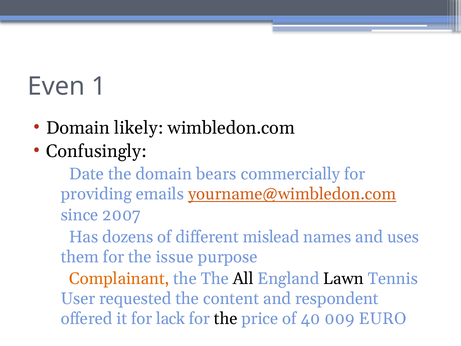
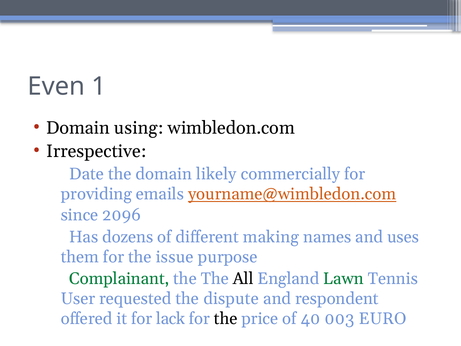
likely: likely -> using
Confusingly: Confusingly -> Irrespective
bears: bears -> likely
2007: 2007 -> 2096
mislead: mislead -> making
Complainant colour: orange -> green
Lawn colour: black -> green
content: content -> dispute
009: 009 -> 003
